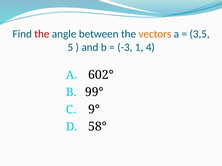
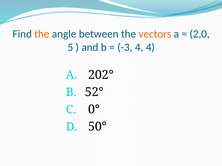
the at (42, 34) colour: red -> orange
3,5: 3,5 -> 2,0
-3 1: 1 -> 4
602°: 602° -> 202°
99°: 99° -> 52°
9°: 9° -> 0°
58°: 58° -> 50°
